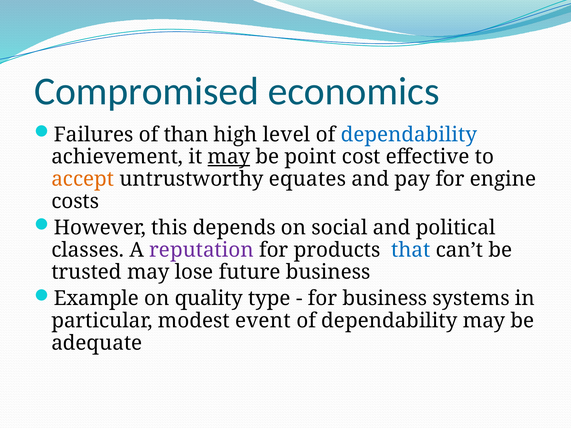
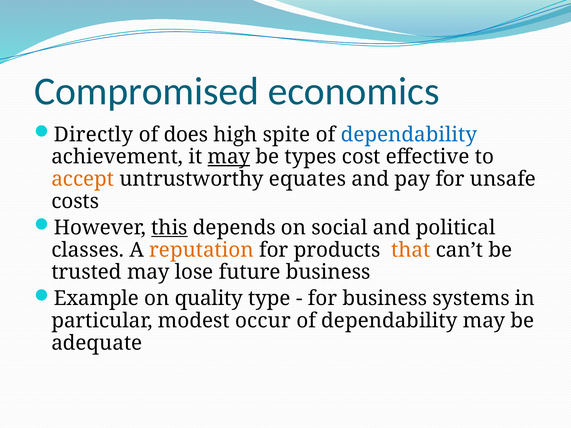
Failures: Failures -> Directly
than: than -> does
level: level -> spite
point: point -> types
engine: engine -> unsafe
this underline: none -> present
reputation colour: purple -> orange
that colour: blue -> orange
event: event -> occur
